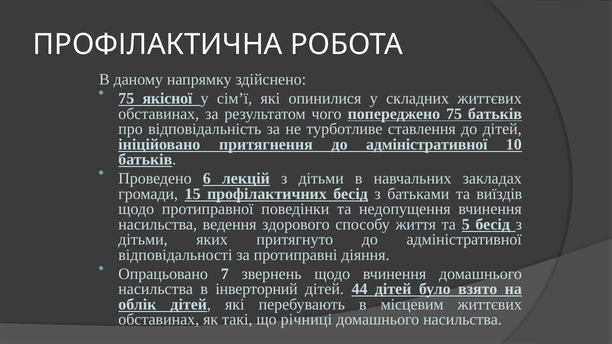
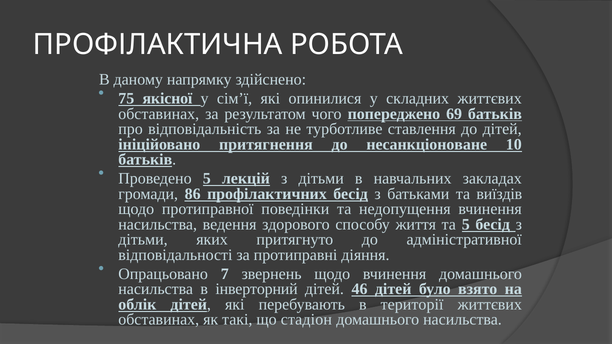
попереджено 75: 75 -> 69
притягнення до адміністративної: адміністративної -> несанкціоноване
Проведено 6: 6 -> 5
15: 15 -> 86
44: 44 -> 46
місцевим: місцевим -> території
річниці: річниці -> стадіон
